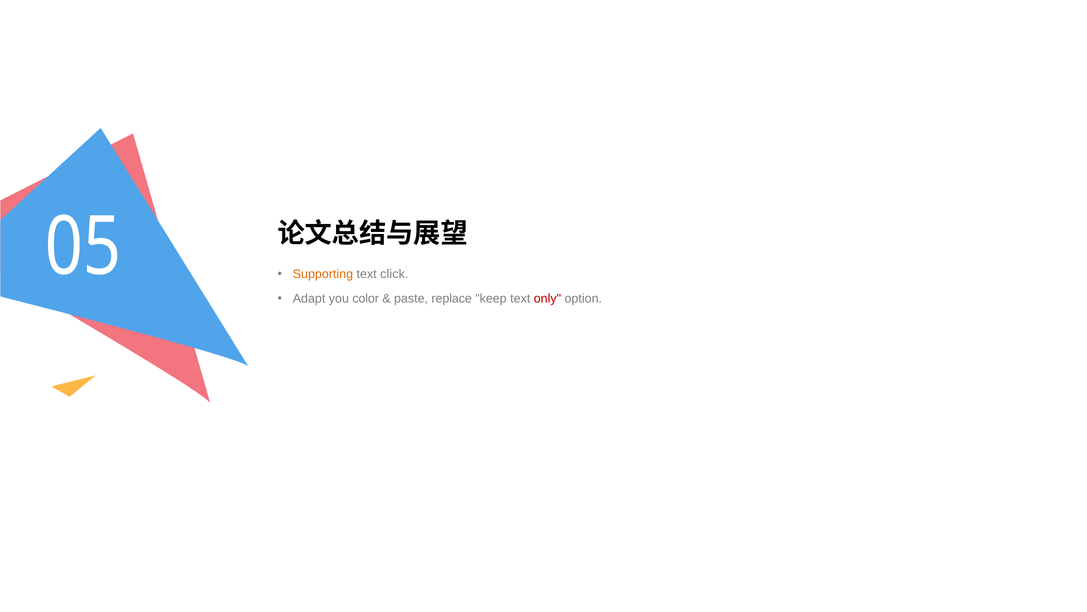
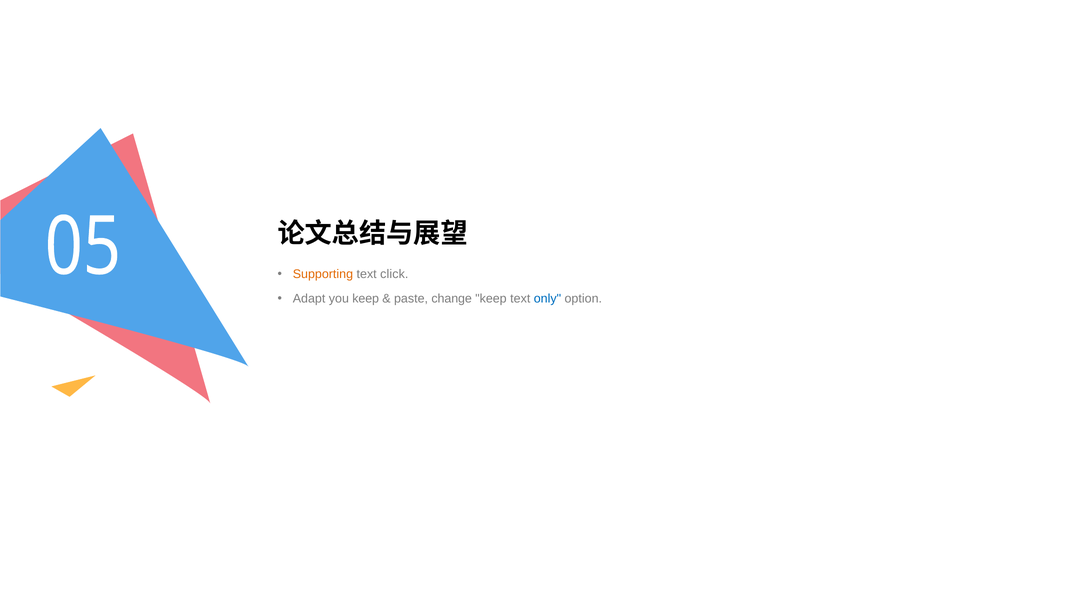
you color: color -> keep
replace: replace -> change
only colour: red -> blue
